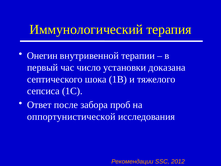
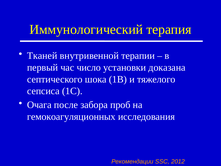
Онегин: Онегин -> Тканей
Ответ: Ответ -> Очага
оппортунистической: оппортунистической -> гемокоагуляционных
